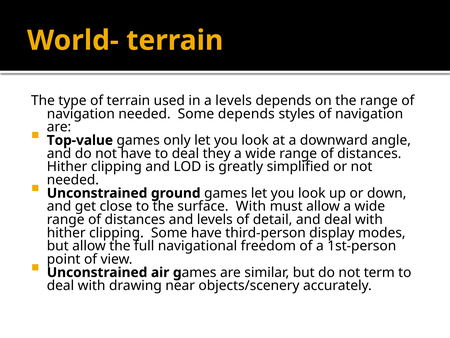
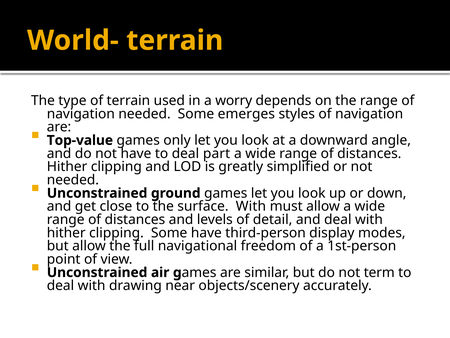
a levels: levels -> worry
Some depends: depends -> emerges
they: they -> part
